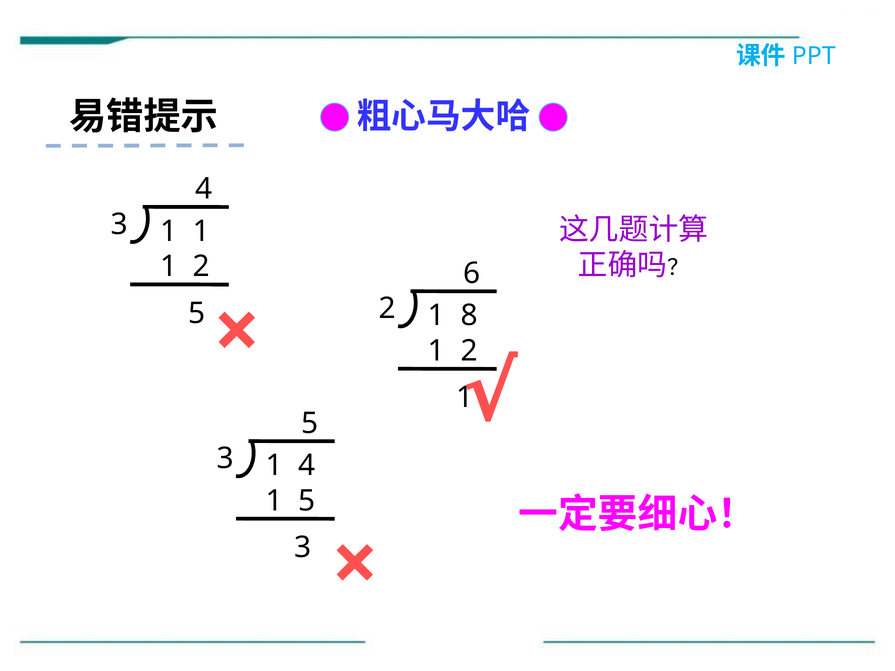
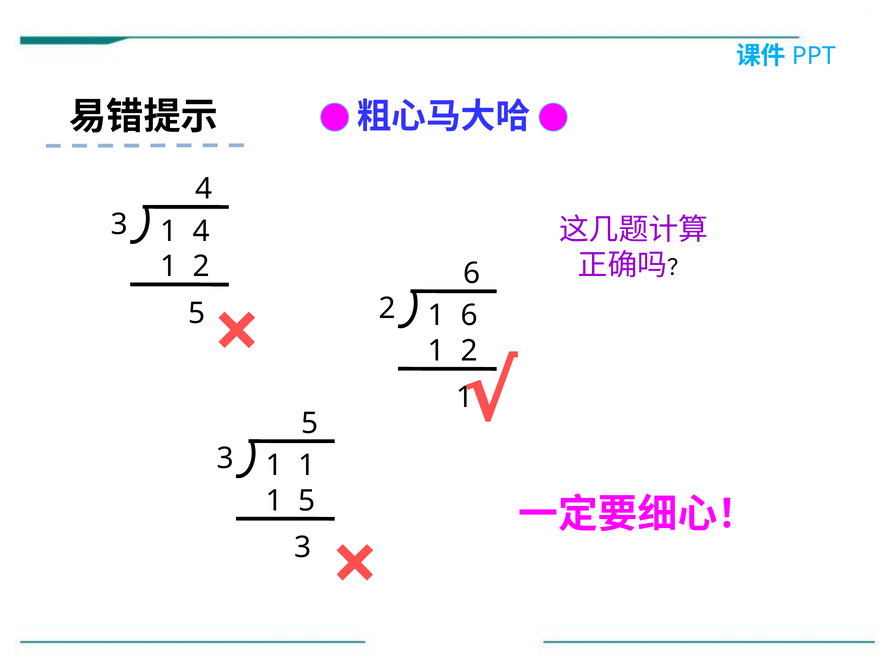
1 at (201, 231): 1 -> 4
1 8: 8 -> 6
4 at (307, 466): 4 -> 1
